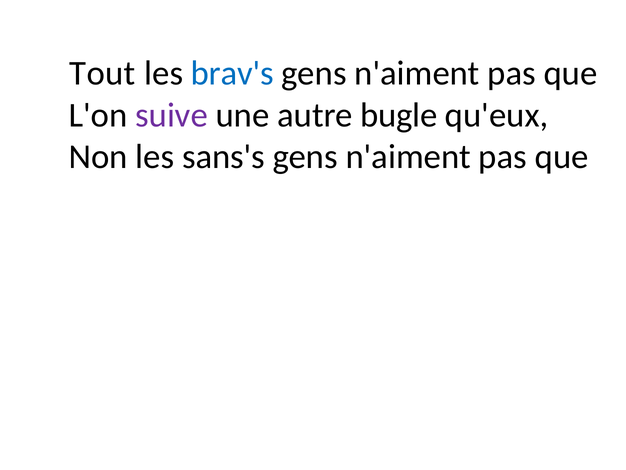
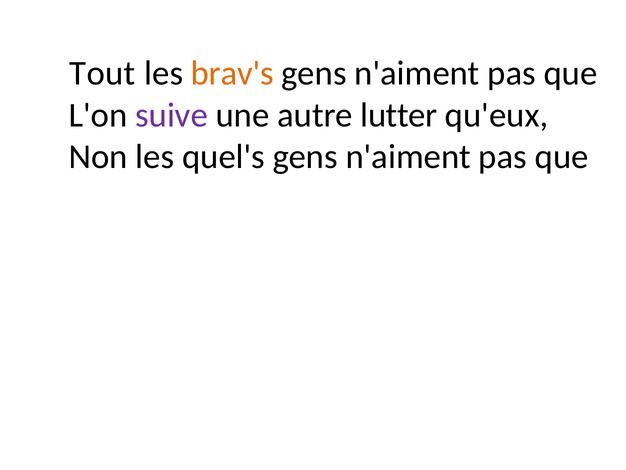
brav's colour: blue -> orange
bugle: bugle -> lutter
sans's: sans's -> quel's
